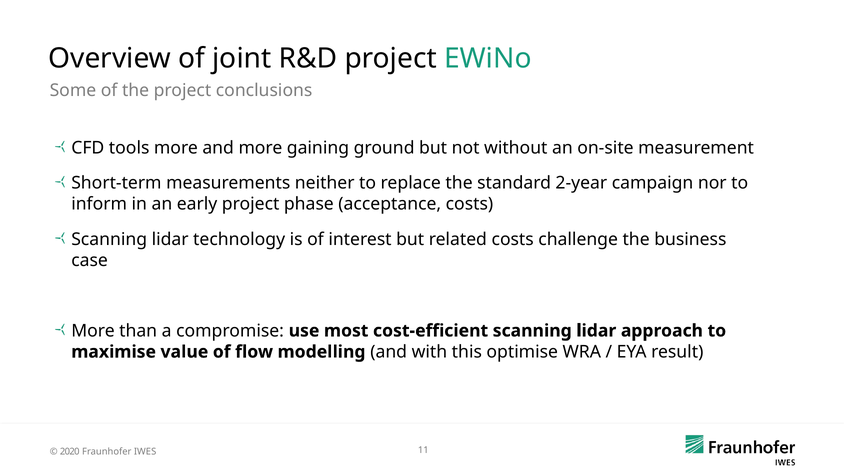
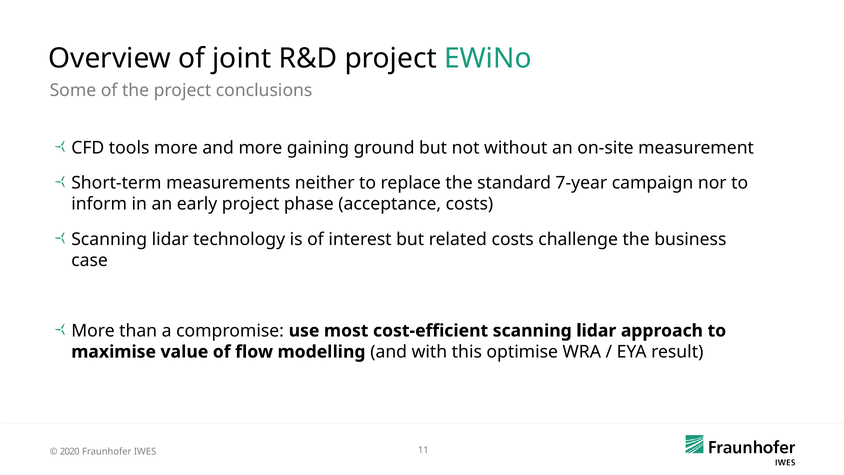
2-year: 2-year -> 7-year
